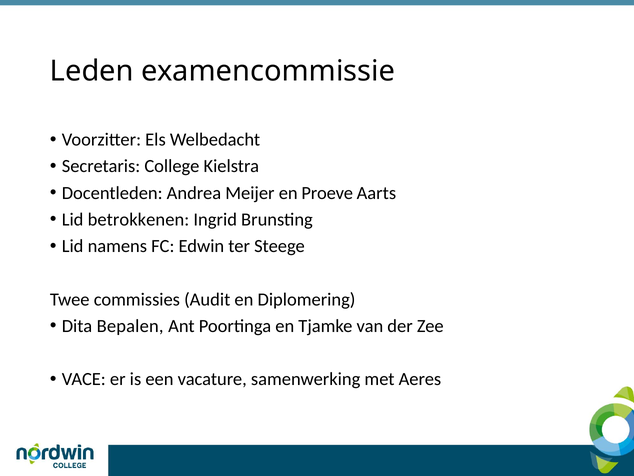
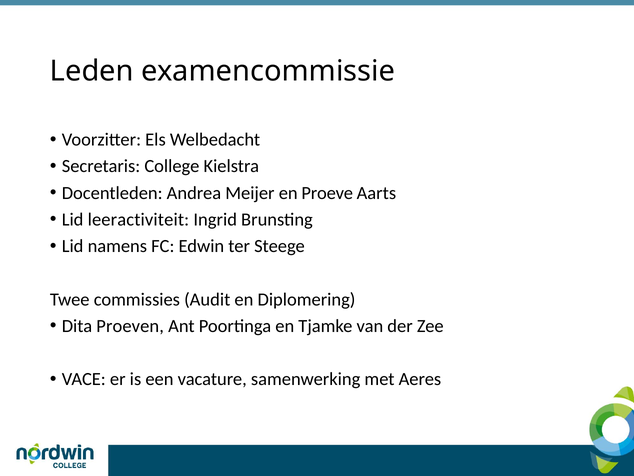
betrokkenen: betrokkenen -> leeractiviteit
Bepalen: Bepalen -> Proeven
